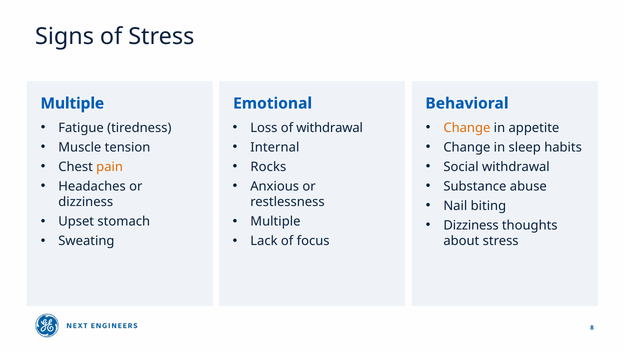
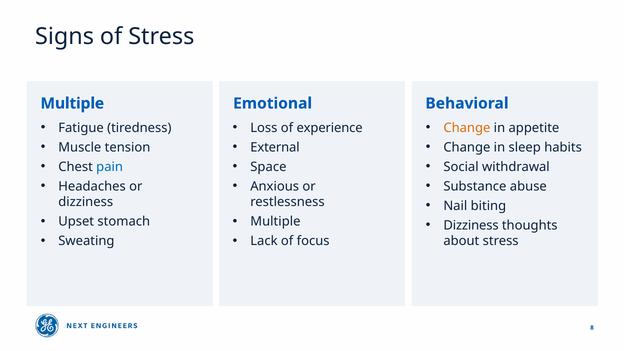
of withdrawal: withdrawal -> experience
Internal: Internal -> External
pain colour: orange -> blue
Rocks: Rocks -> Space
